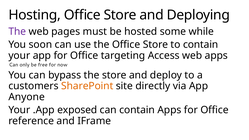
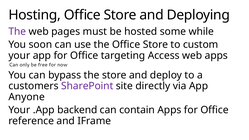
to contain: contain -> custom
SharePoint colour: orange -> purple
exposed: exposed -> backend
